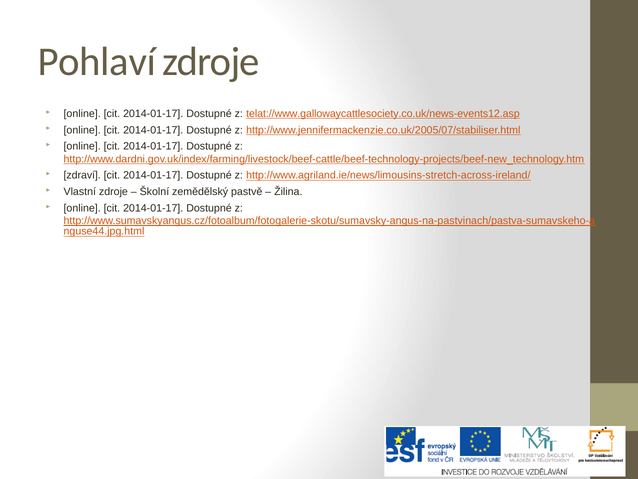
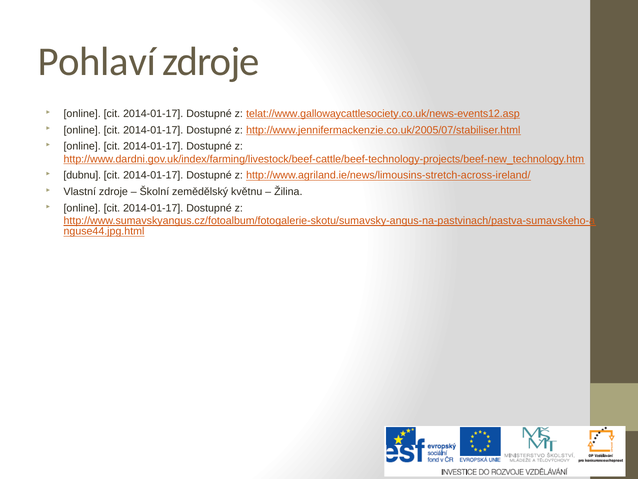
zdraví: zdraví -> dubnu
pastvě: pastvě -> květnu
